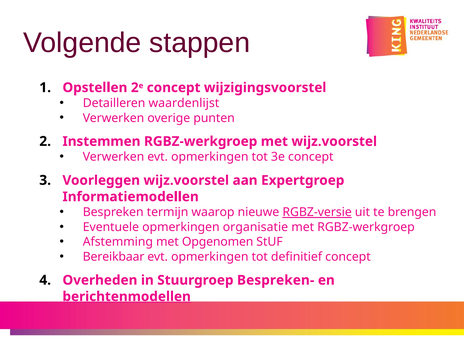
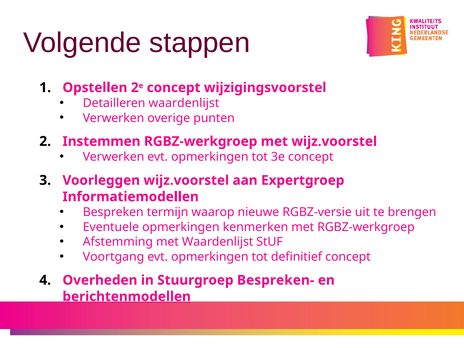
RGBZ-versie underline: present -> none
organisatie: organisatie -> kenmerken
met Opgenomen: Opgenomen -> Waardenlijst
Bereikbaar: Bereikbaar -> Voortgang
